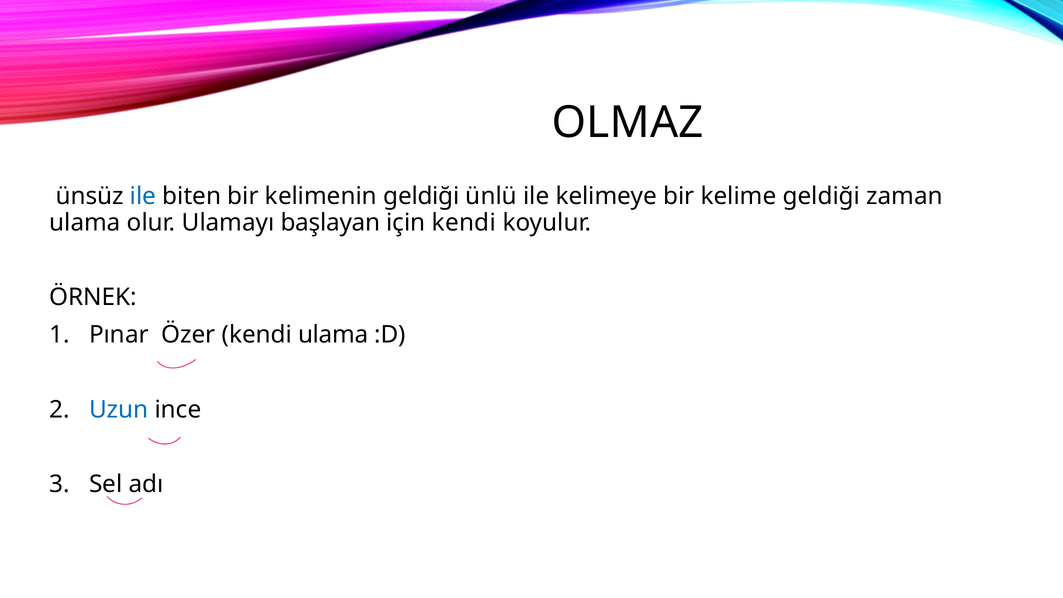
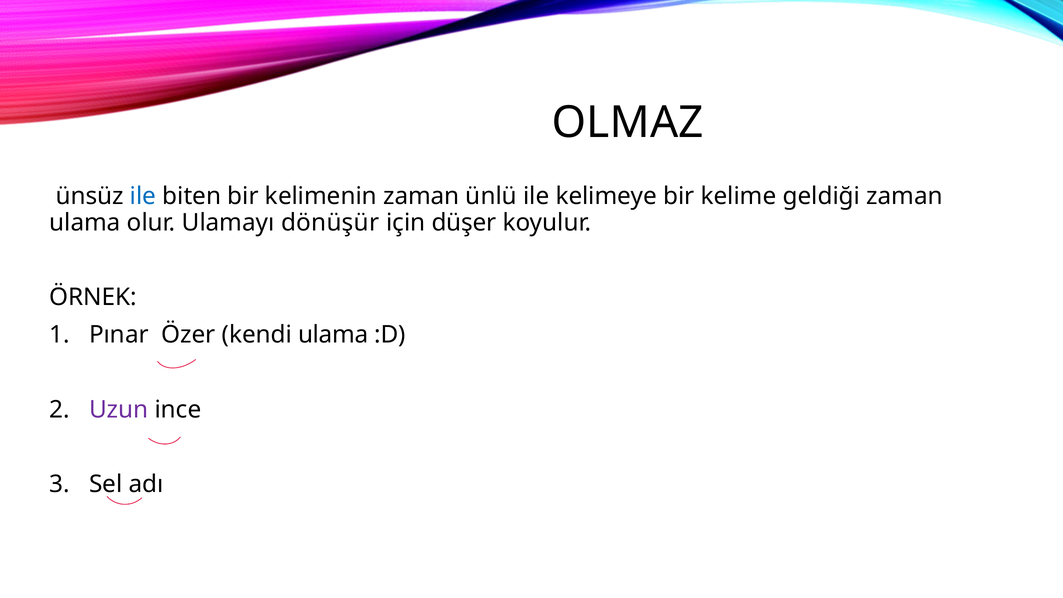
kelimenin geldiği: geldiği -> zaman
başlayan: başlayan -> dönüşür
için kendi: kendi -> düşer
Uzun colour: blue -> purple
